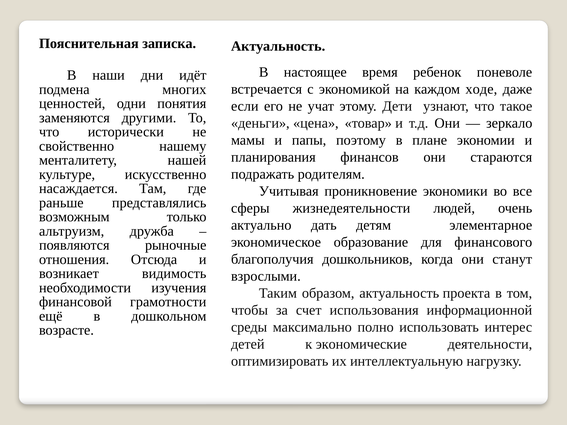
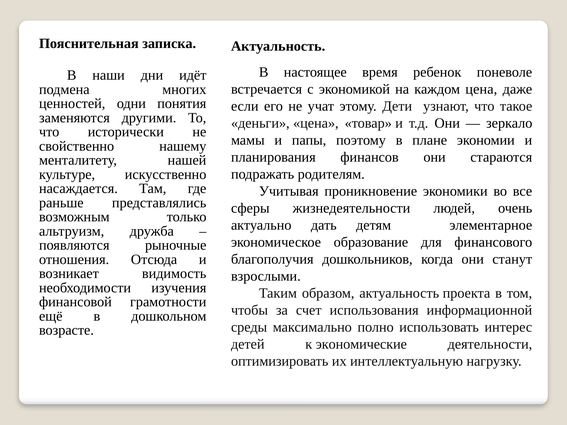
каждом ходе: ходе -> цена
